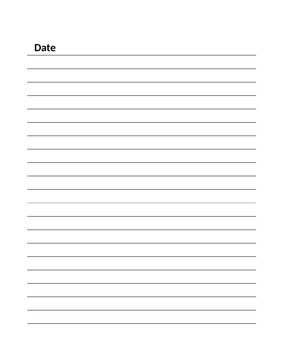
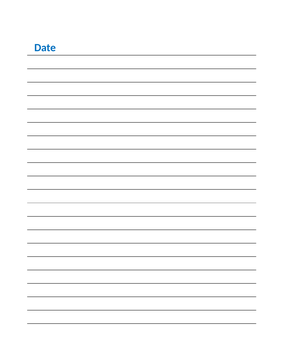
Date colour: black -> blue
